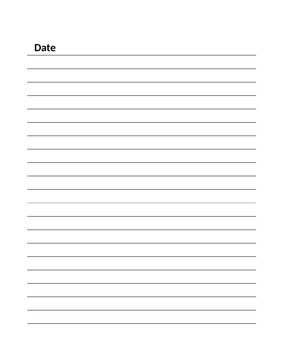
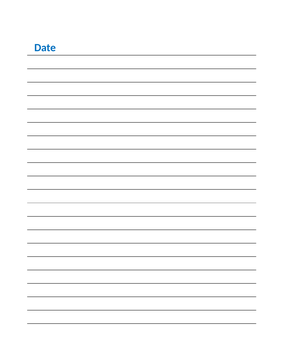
Date colour: black -> blue
